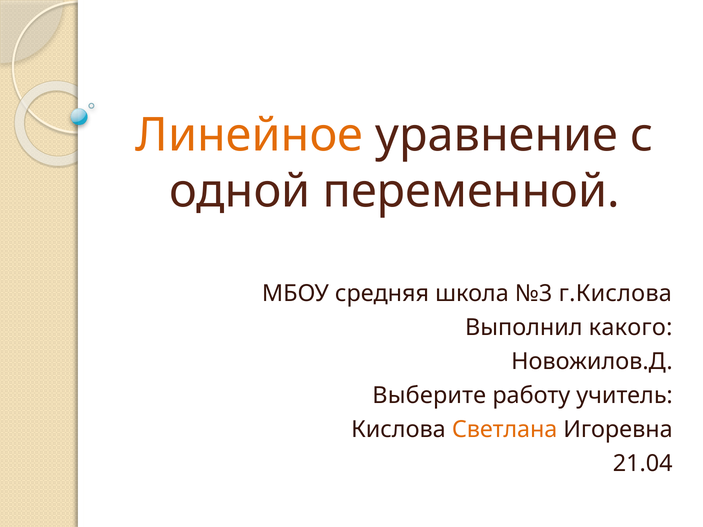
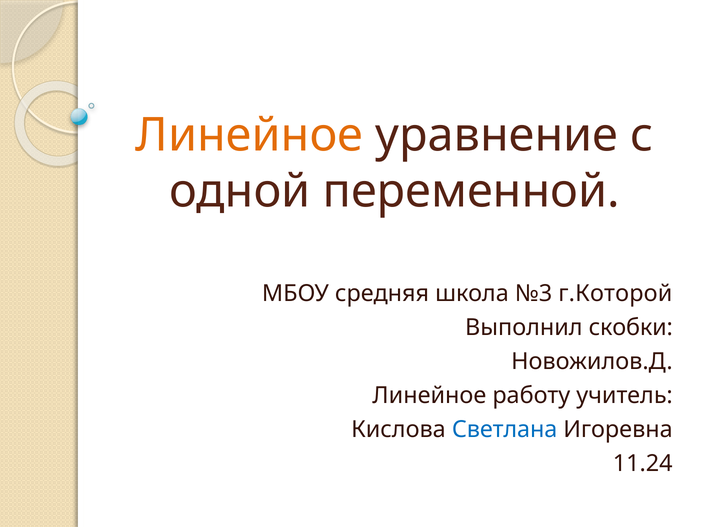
г.Кислова: г.Кислова -> г.Которой
какого: какого -> скобки
Выберите at (429, 396): Выберите -> Линейное
Светлана colour: orange -> blue
21.04: 21.04 -> 11.24
